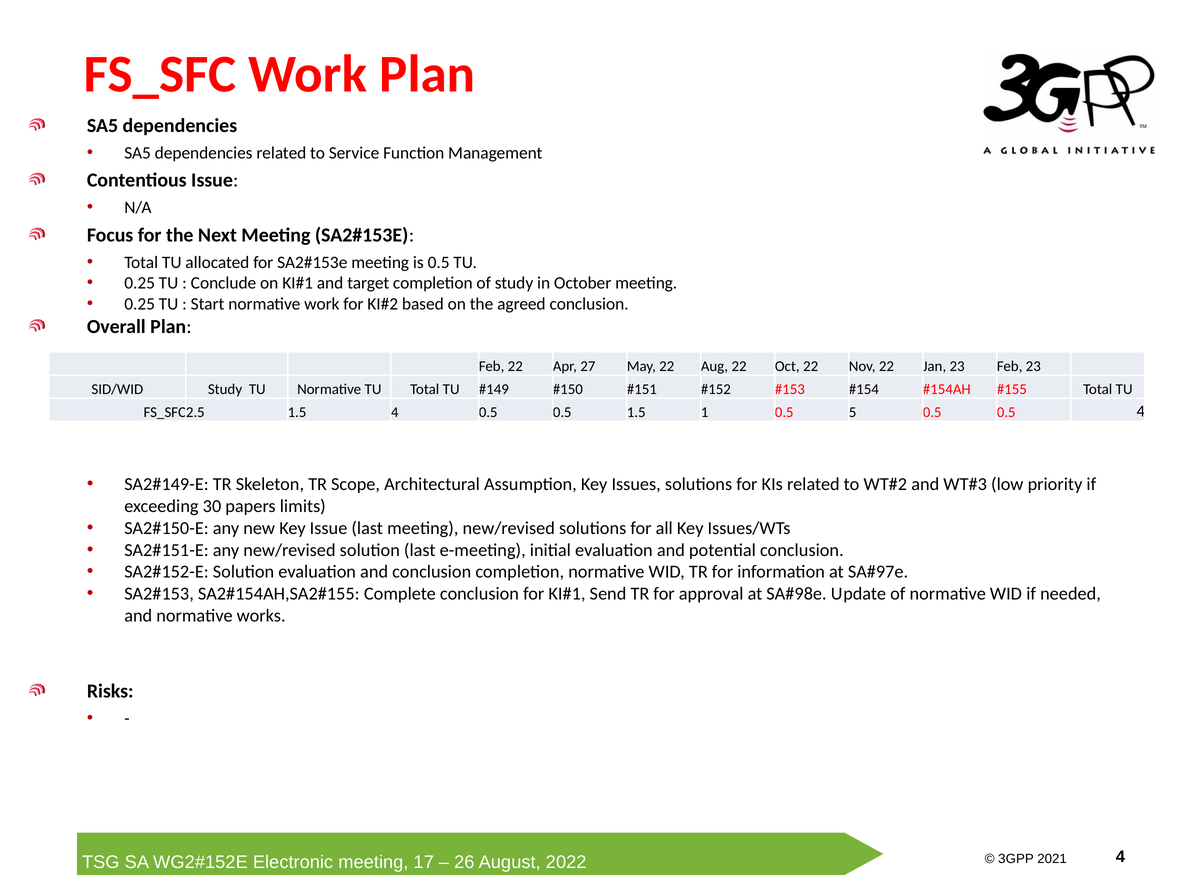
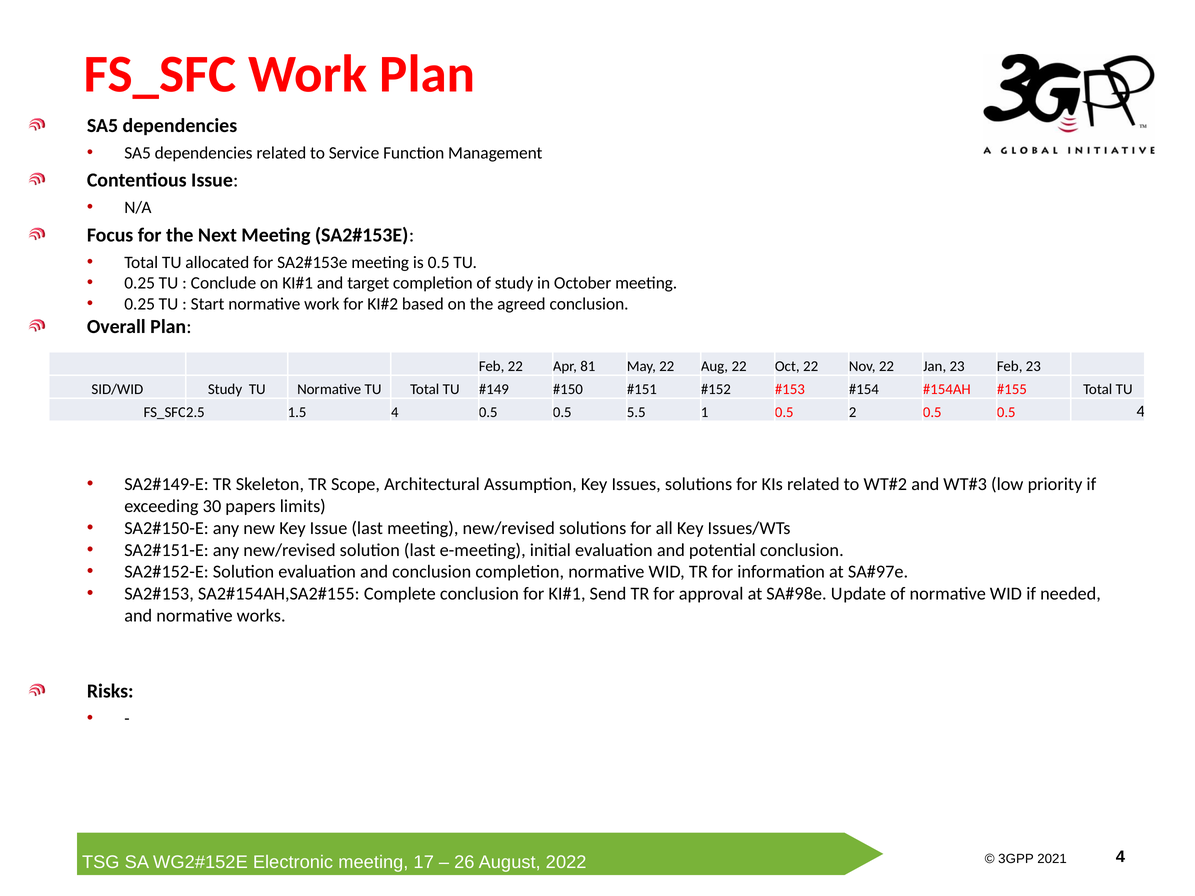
27: 27 -> 81
0.5 1.5: 1.5 -> 5.5
5: 5 -> 2
